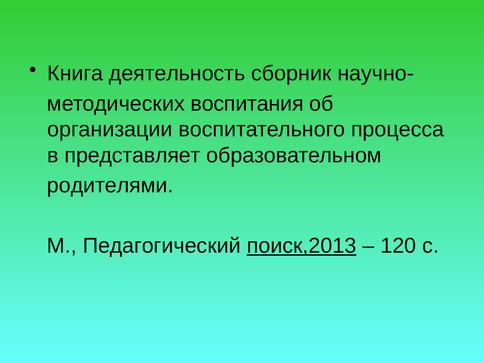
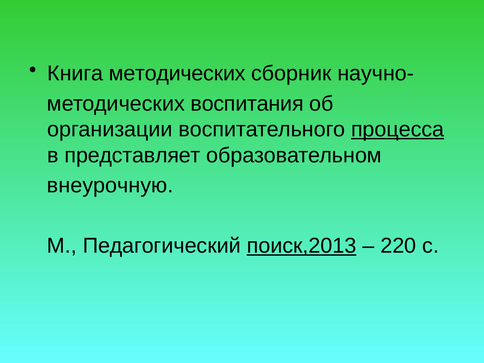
Книга деятельность: деятельность -> методических
процесса underline: none -> present
родителями: родителями -> внеурочную
120: 120 -> 220
